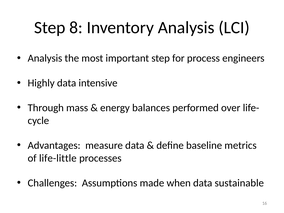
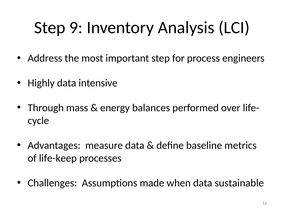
8: 8 -> 9
Analysis at (45, 58): Analysis -> Address
life-little: life-little -> life-keep
